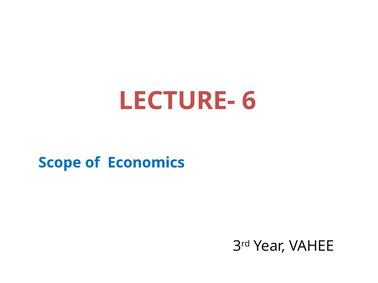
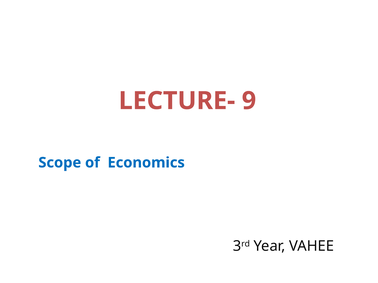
6: 6 -> 9
